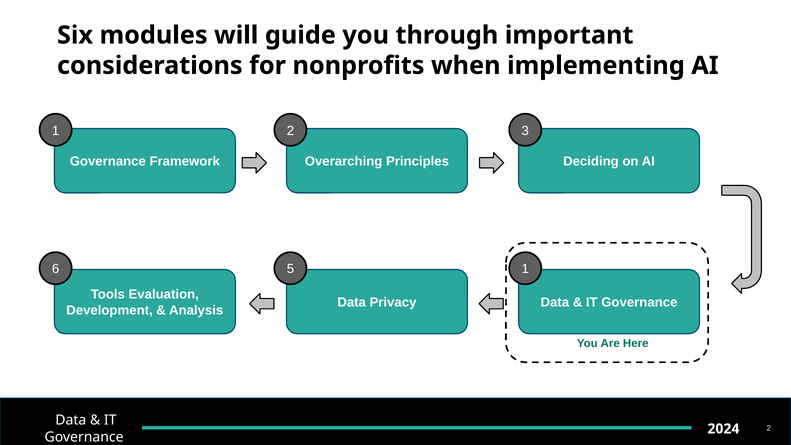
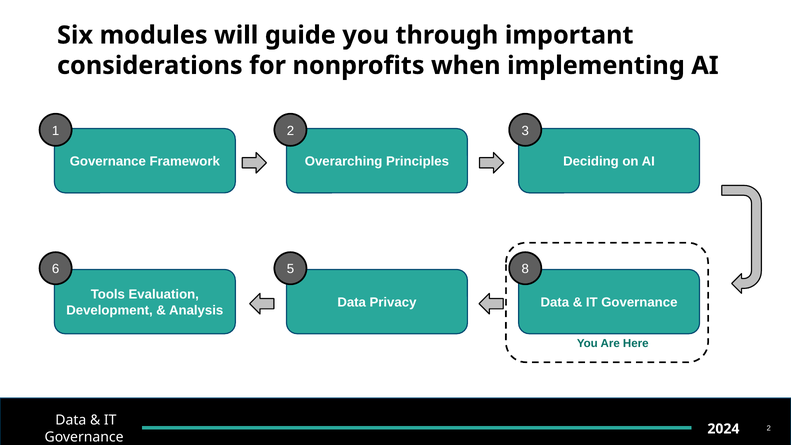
5 1: 1 -> 8
